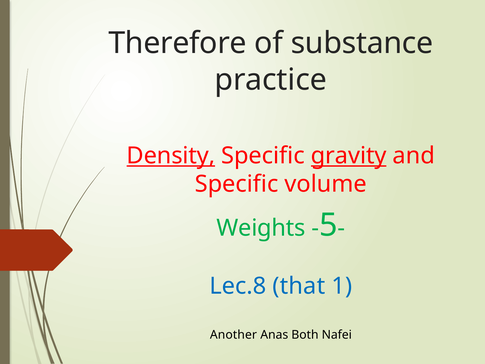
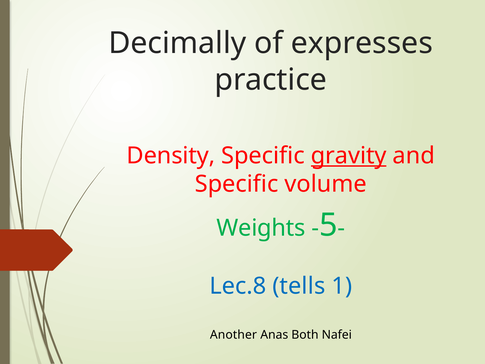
Therefore: Therefore -> Decimally
substance: substance -> expresses
Density underline: present -> none
that: that -> tells
